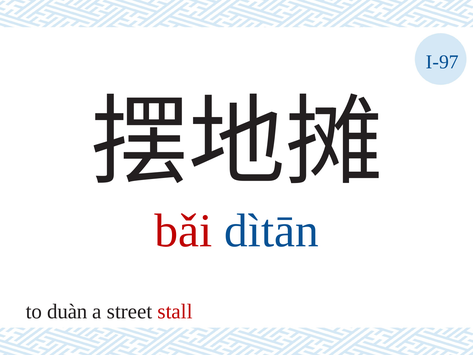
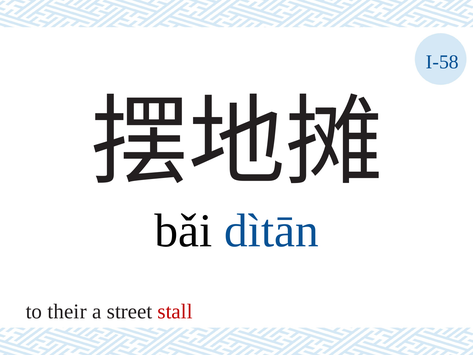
I-97: I-97 -> I-58
bǎi colour: red -> black
duàn: duàn -> their
